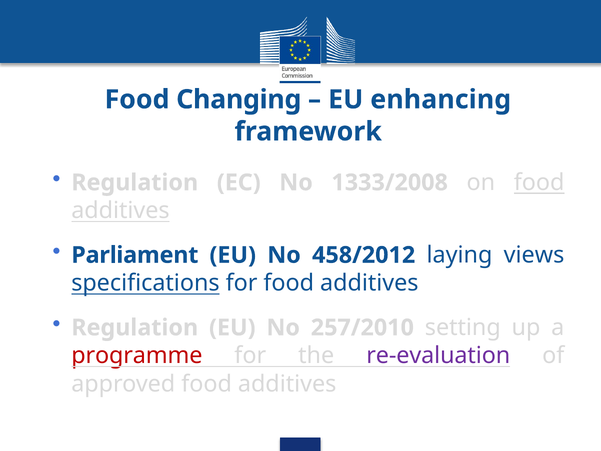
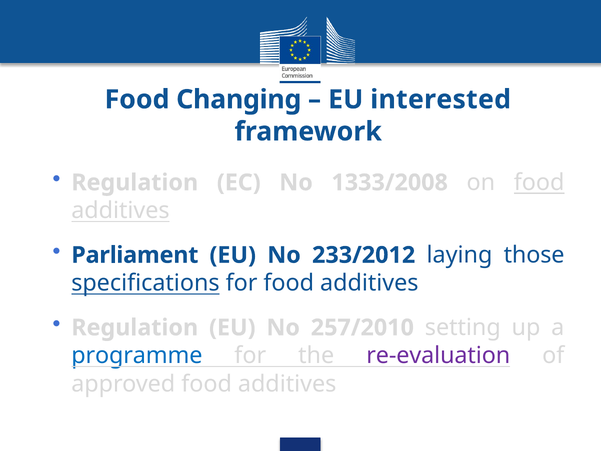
enhancing: enhancing -> interested
458/2012: 458/2012 -> 233/2012
views: views -> those
programme colour: red -> blue
